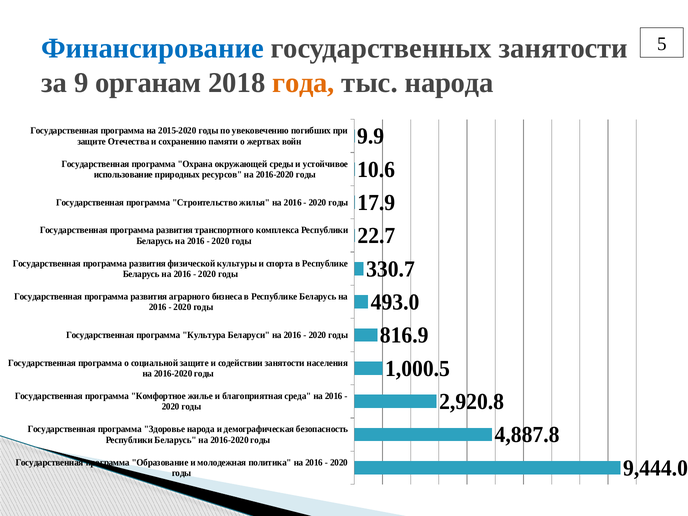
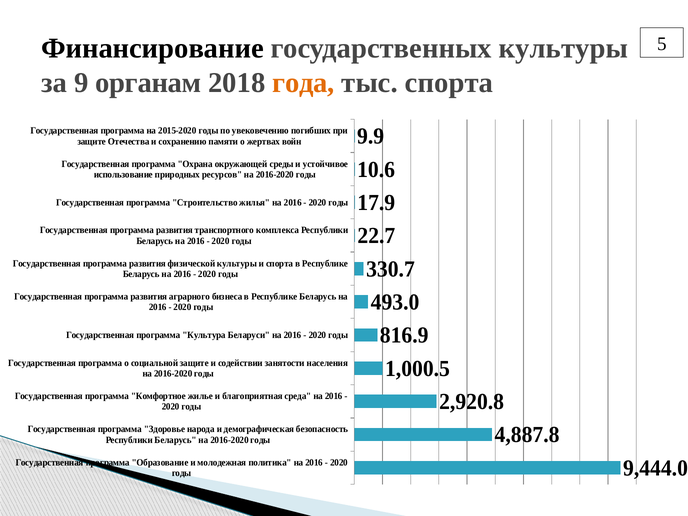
Финансирование colour: blue -> black
государственных занятости: занятости -> культуры
тыс народа: народа -> спорта
